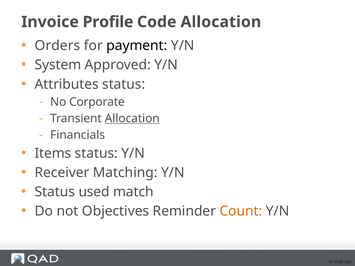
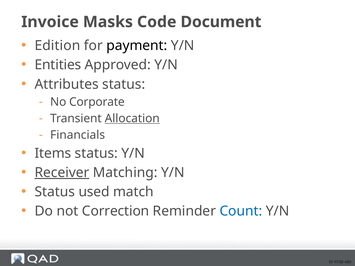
Profile: Profile -> Masks
Code Allocation: Allocation -> Document
Orders: Orders -> Edition
System: System -> Entities
Receiver underline: none -> present
Objectives: Objectives -> Correction
Count colour: orange -> blue
